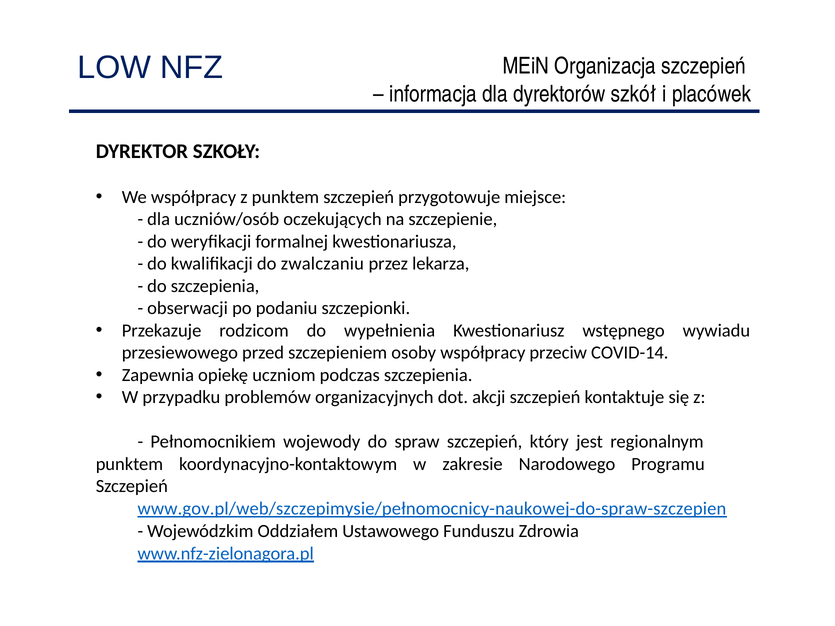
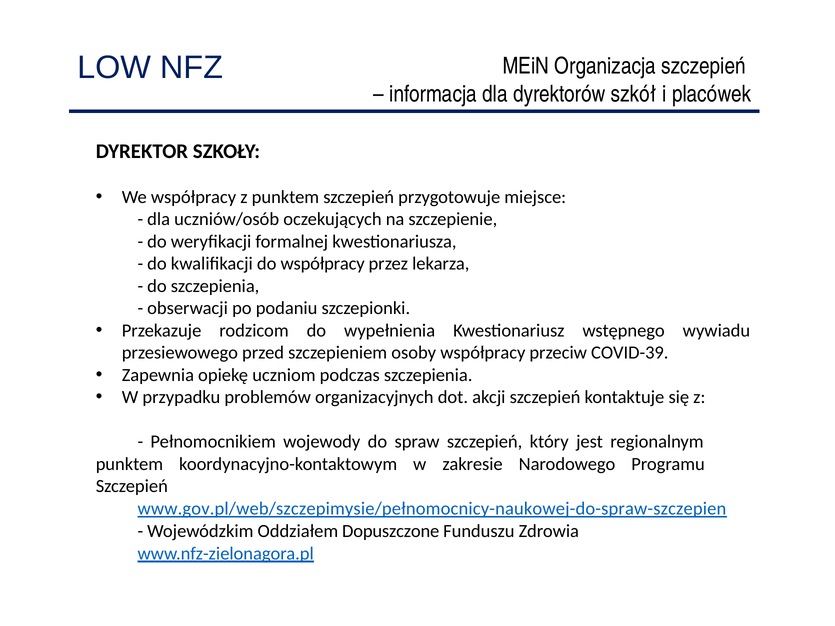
do zwalczaniu: zwalczaniu -> współpracy
COVID-14: COVID-14 -> COVID-39
Ustawowego: Ustawowego -> Dopuszczone
